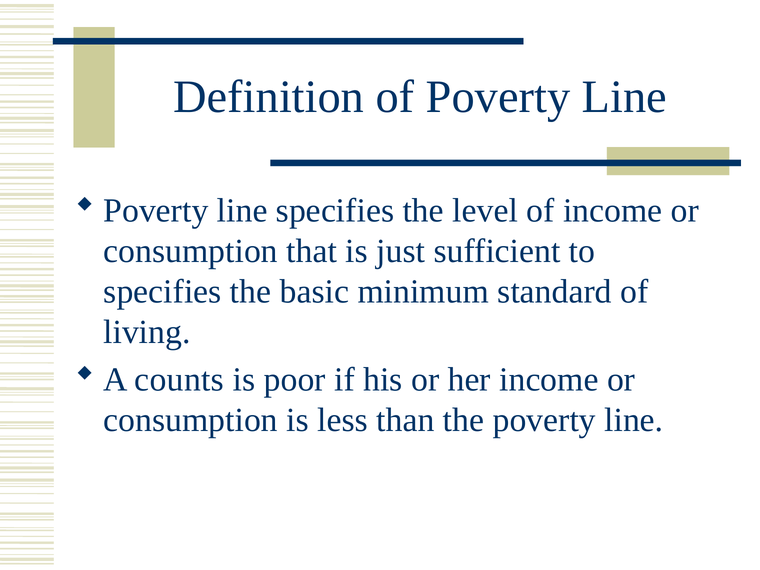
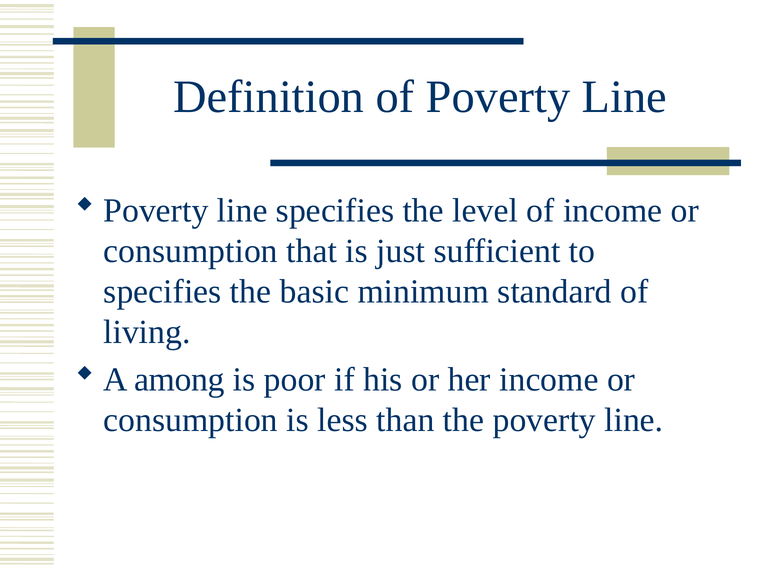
counts: counts -> among
